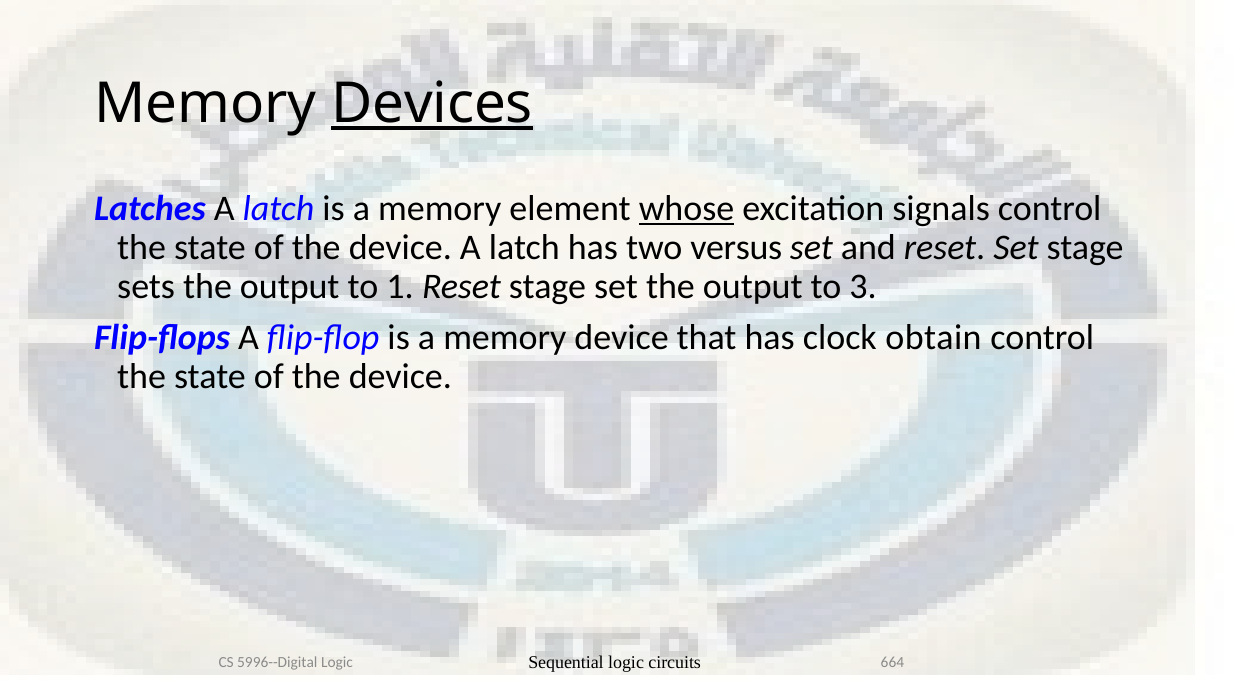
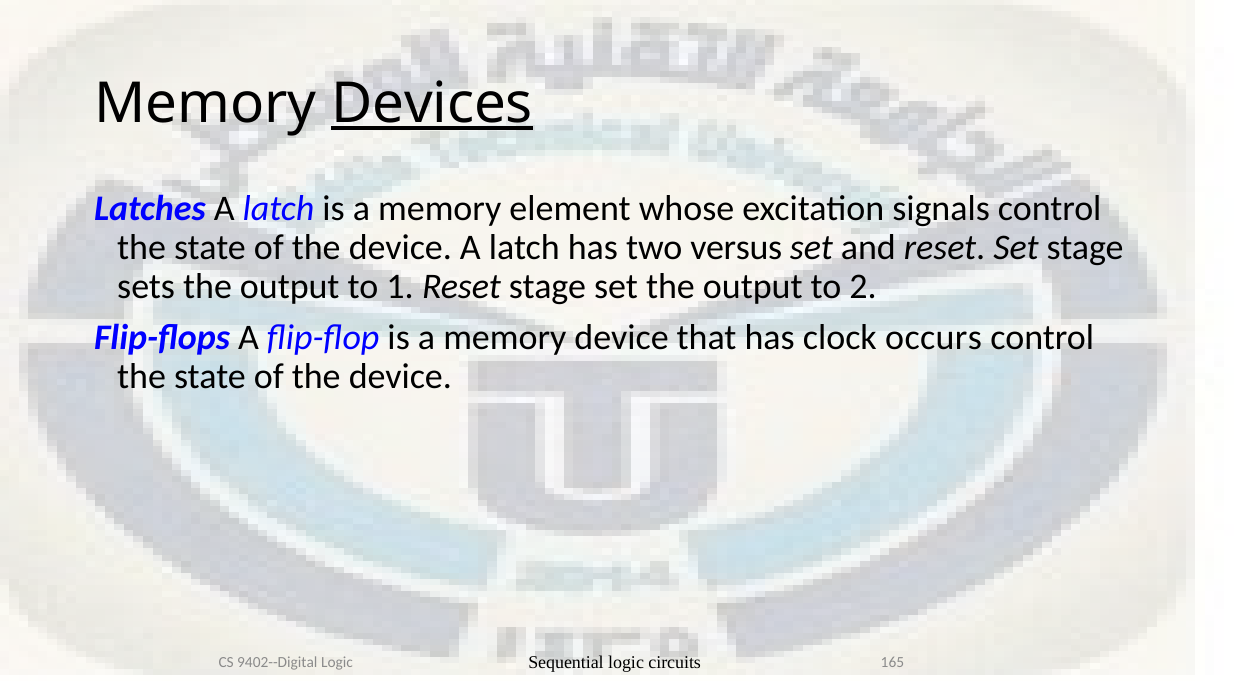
whose underline: present -> none
3: 3 -> 2
obtain: obtain -> occurs
664: 664 -> 165
5996--Digital: 5996--Digital -> 9402--Digital
